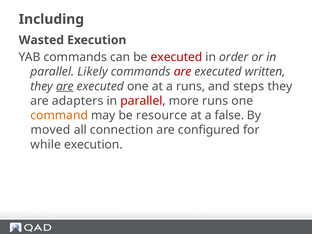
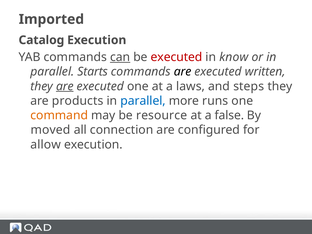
Including: Including -> Imported
Wasted: Wasted -> Catalog
can underline: none -> present
order: order -> know
Likely: Likely -> Starts
are at (183, 72) colour: red -> black
a runs: runs -> laws
adapters: adapters -> products
parallel at (143, 101) colour: red -> blue
while: while -> allow
